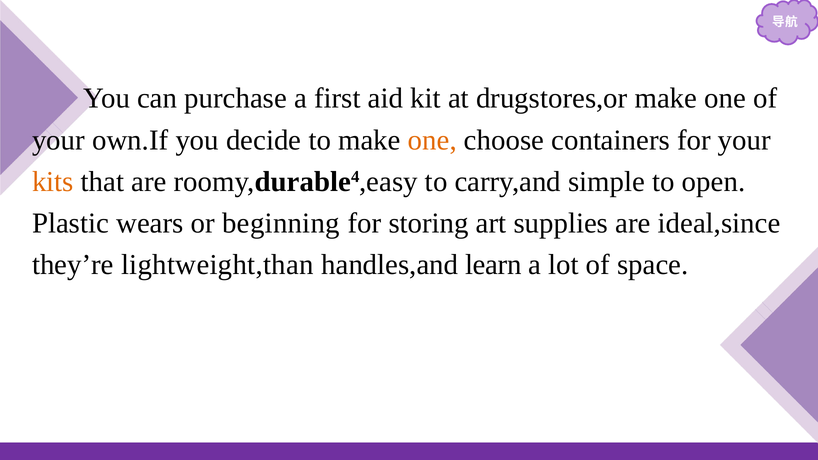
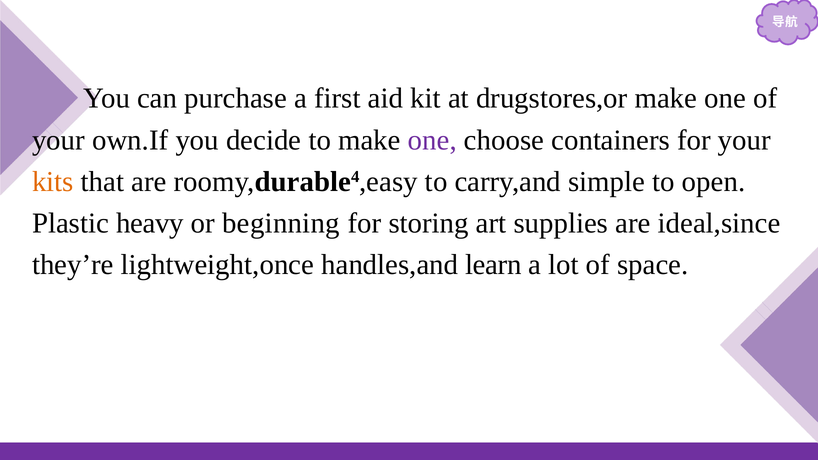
one at (432, 140) colour: orange -> purple
wears: wears -> heavy
lightweight,than: lightweight,than -> lightweight,once
